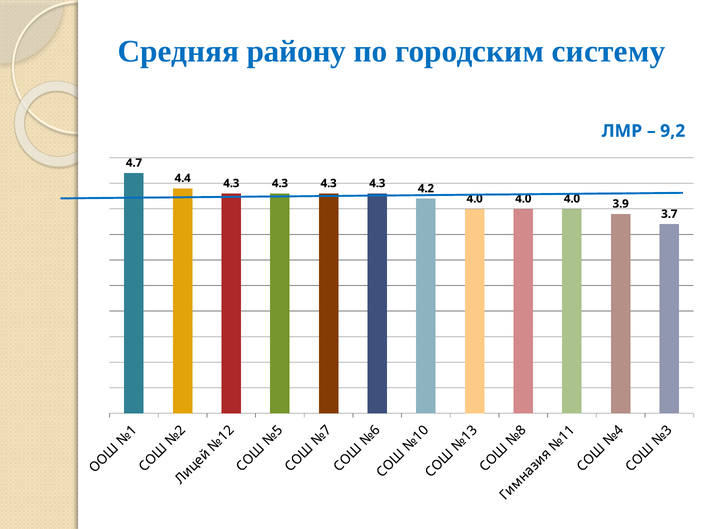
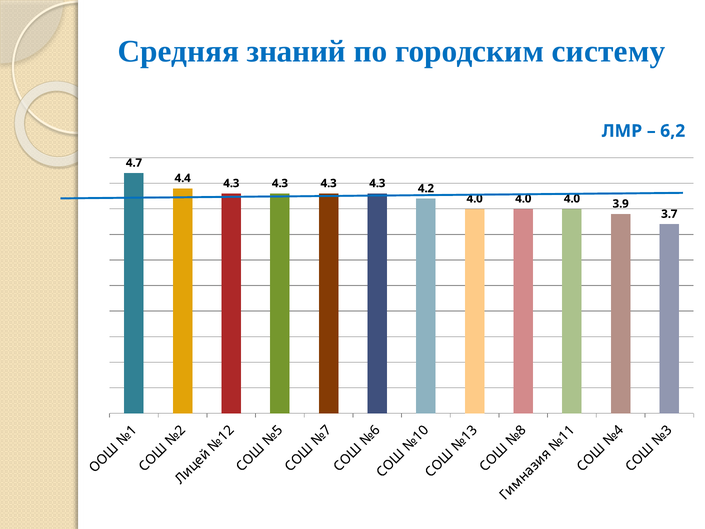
району: району -> знаний
9,2: 9,2 -> 6,2
